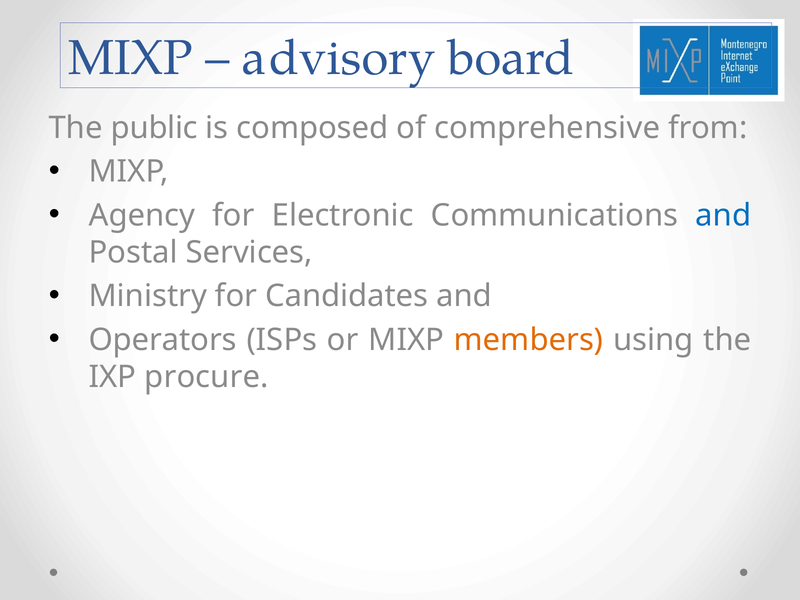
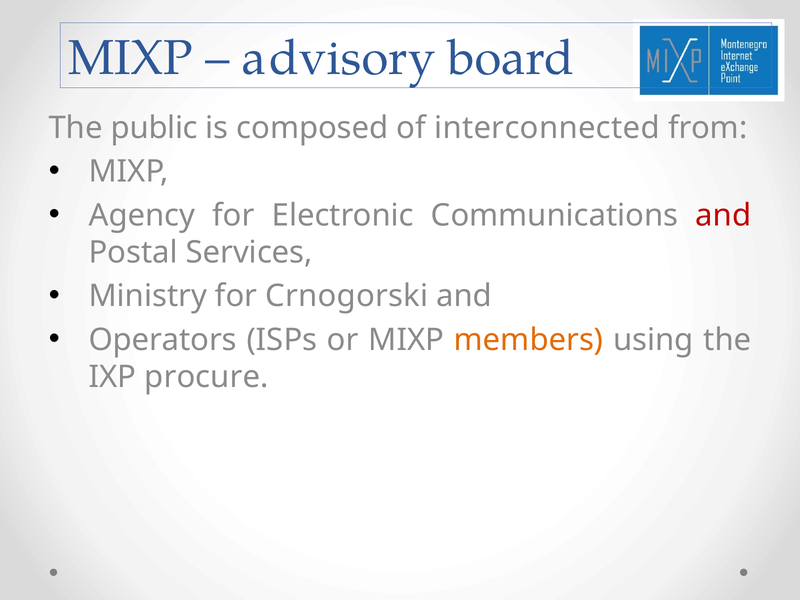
comprehensive: comprehensive -> interconnected
and at (723, 215) colour: blue -> red
Candidates: Candidates -> Crnogorski
